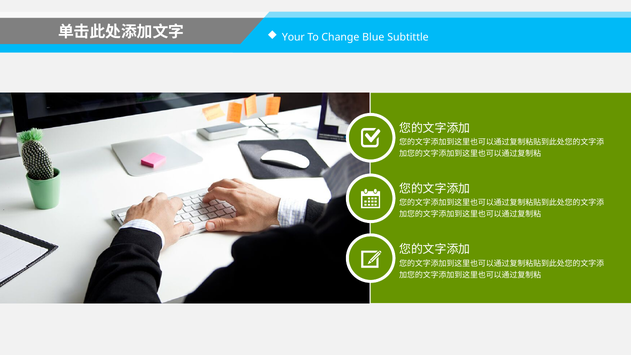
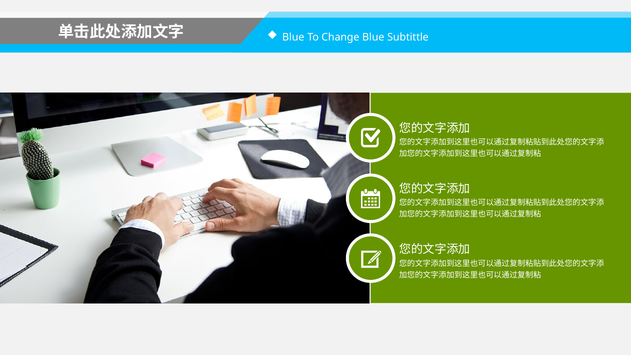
Your at (293, 37): Your -> Blue
